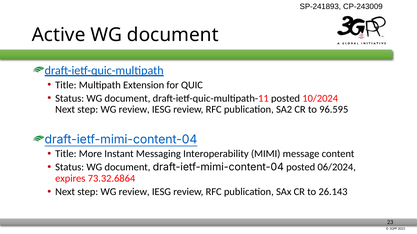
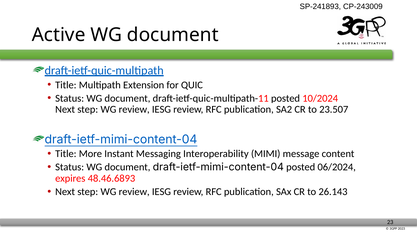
96.595: 96.595 -> 23.507
73.32.6864: 73.32.6864 -> 48.46.6893
